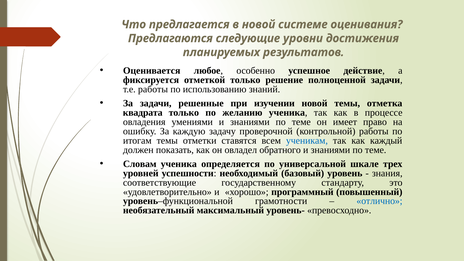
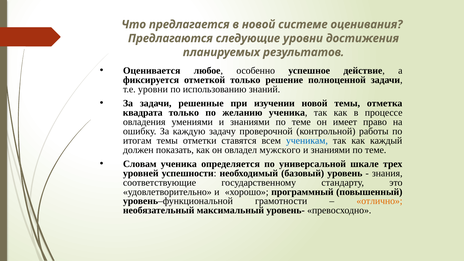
т.е работы: работы -> уровни
обратного: обратного -> мужского
отлично colour: blue -> orange
